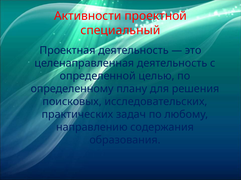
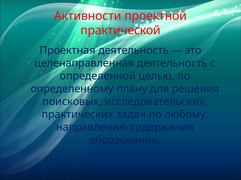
специальный: специальный -> практической
